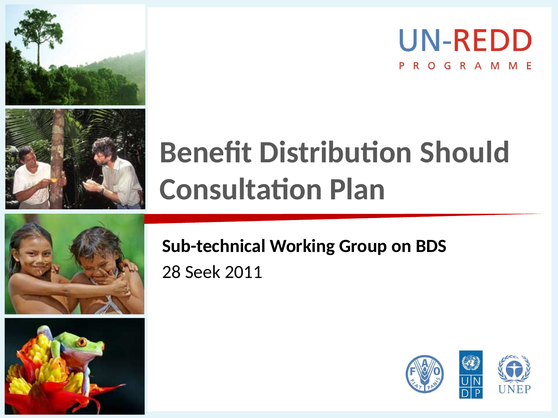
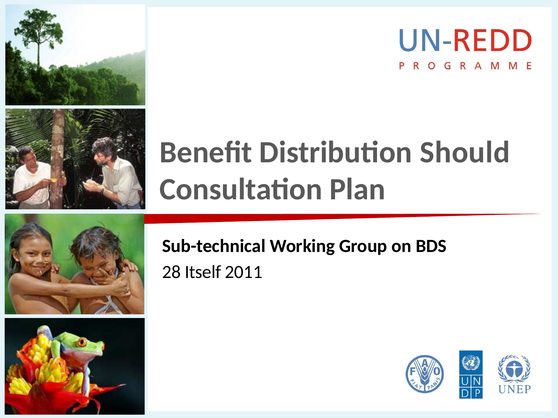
Seek: Seek -> Itself
